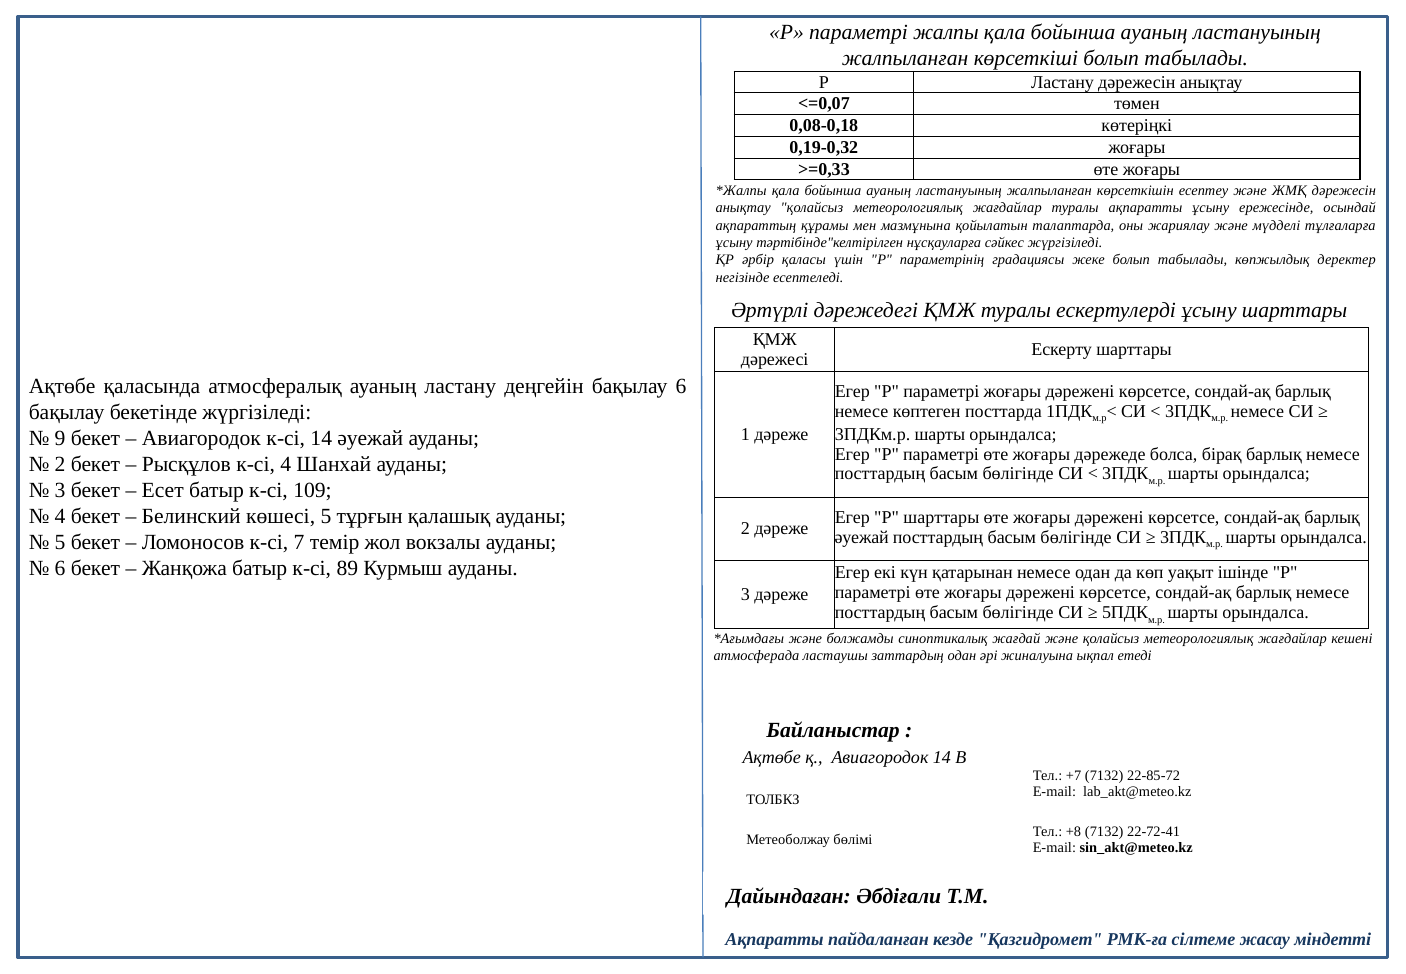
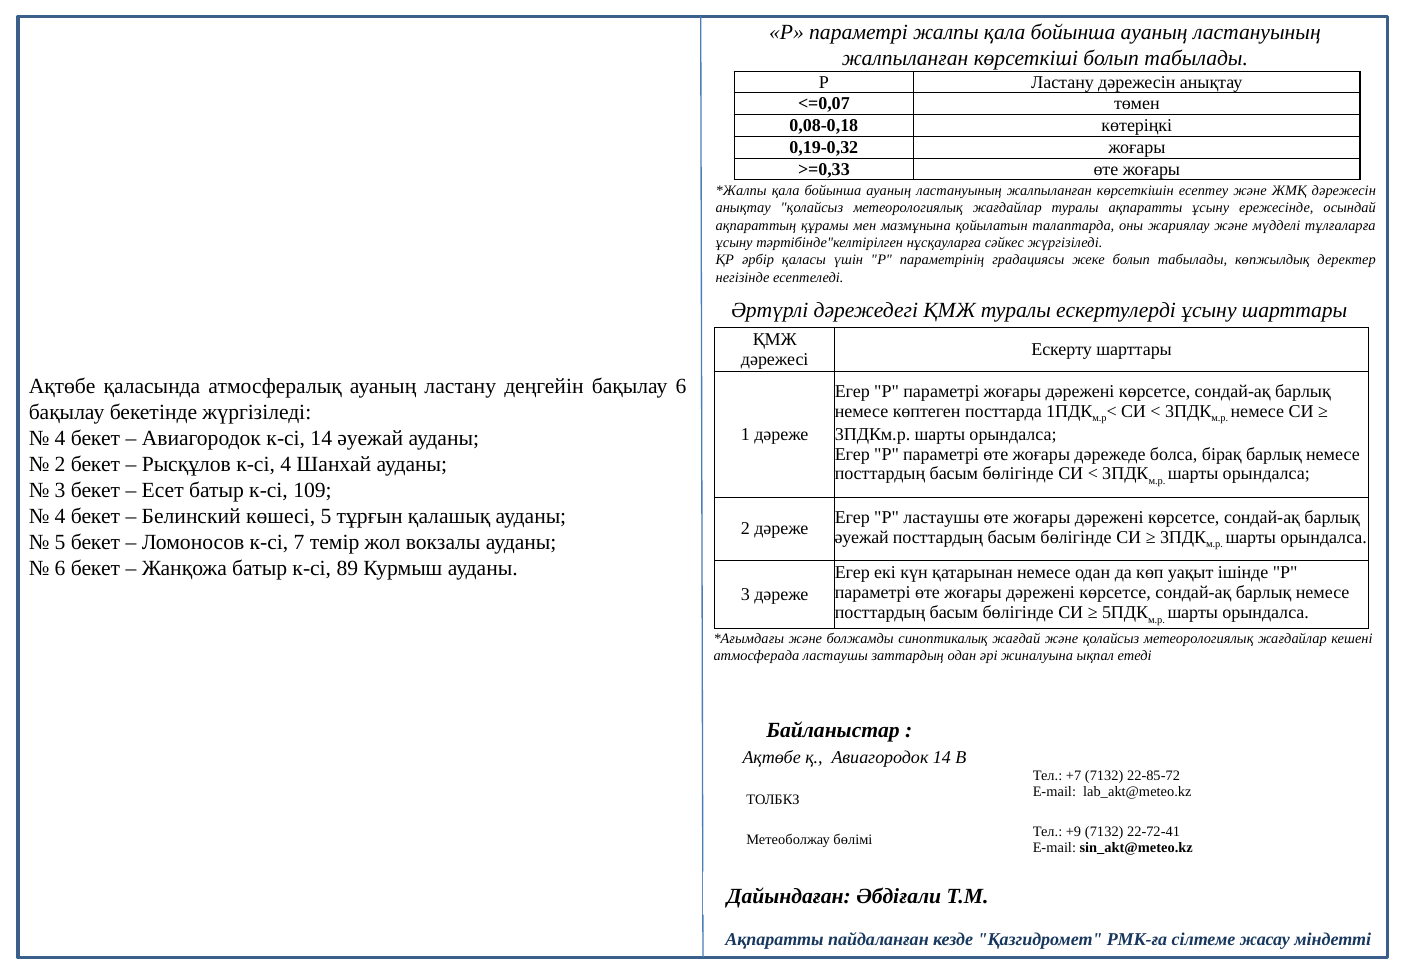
9 at (60, 438): 9 -> 4
Р шарттары: шарттары -> ластаушы
+8: +8 -> +9
